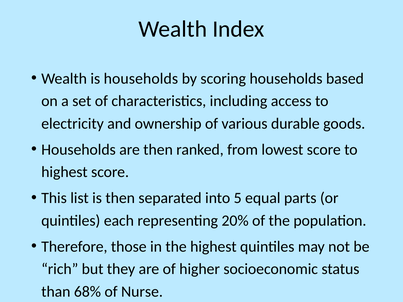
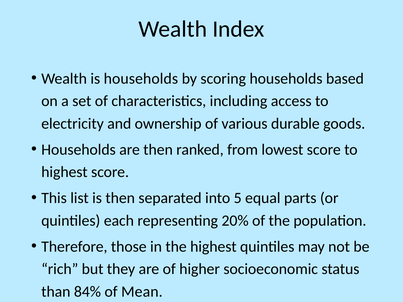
68%: 68% -> 84%
Nurse: Nurse -> Mean
